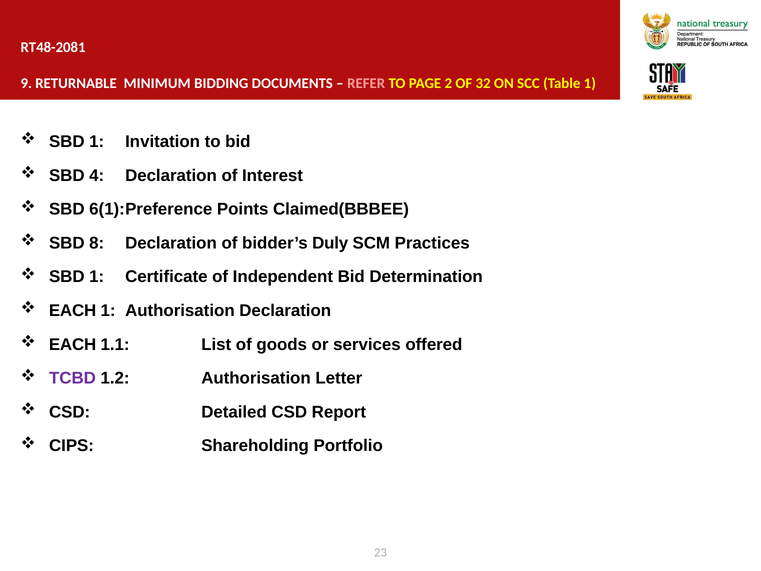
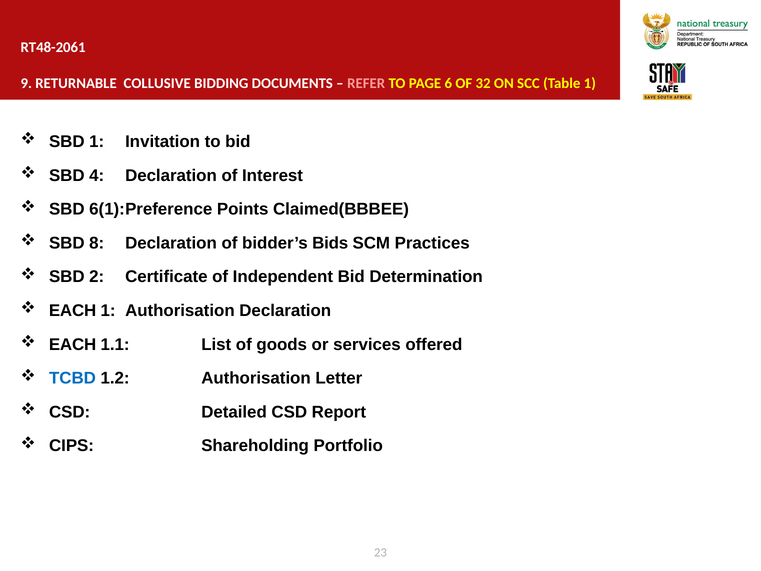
RT48-2081: RT48-2081 -> RT48-2061
MINIMUM: MINIMUM -> COLLUSIVE
2: 2 -> 6
Duly: Duly -> Bids
1 at (97, 277): 1 -> 2
TCBD colour: purple -> blue
